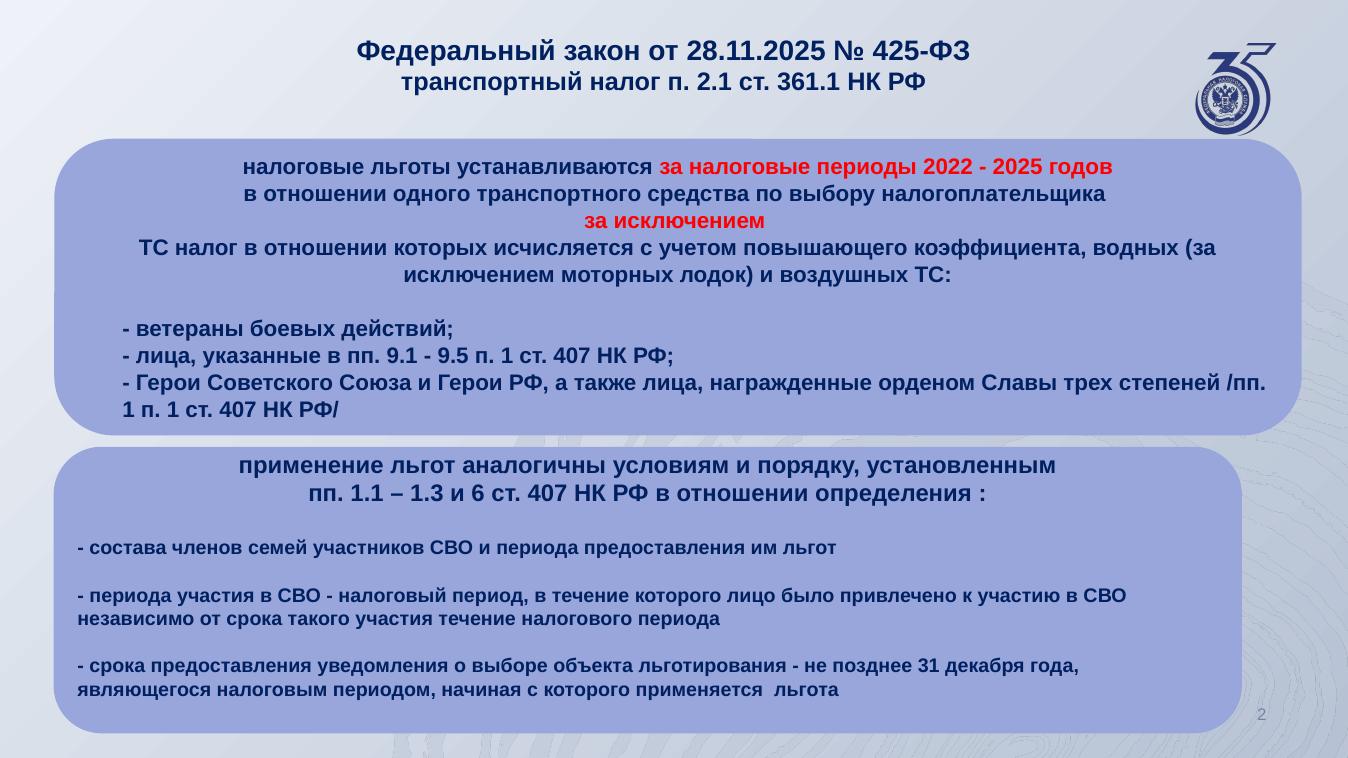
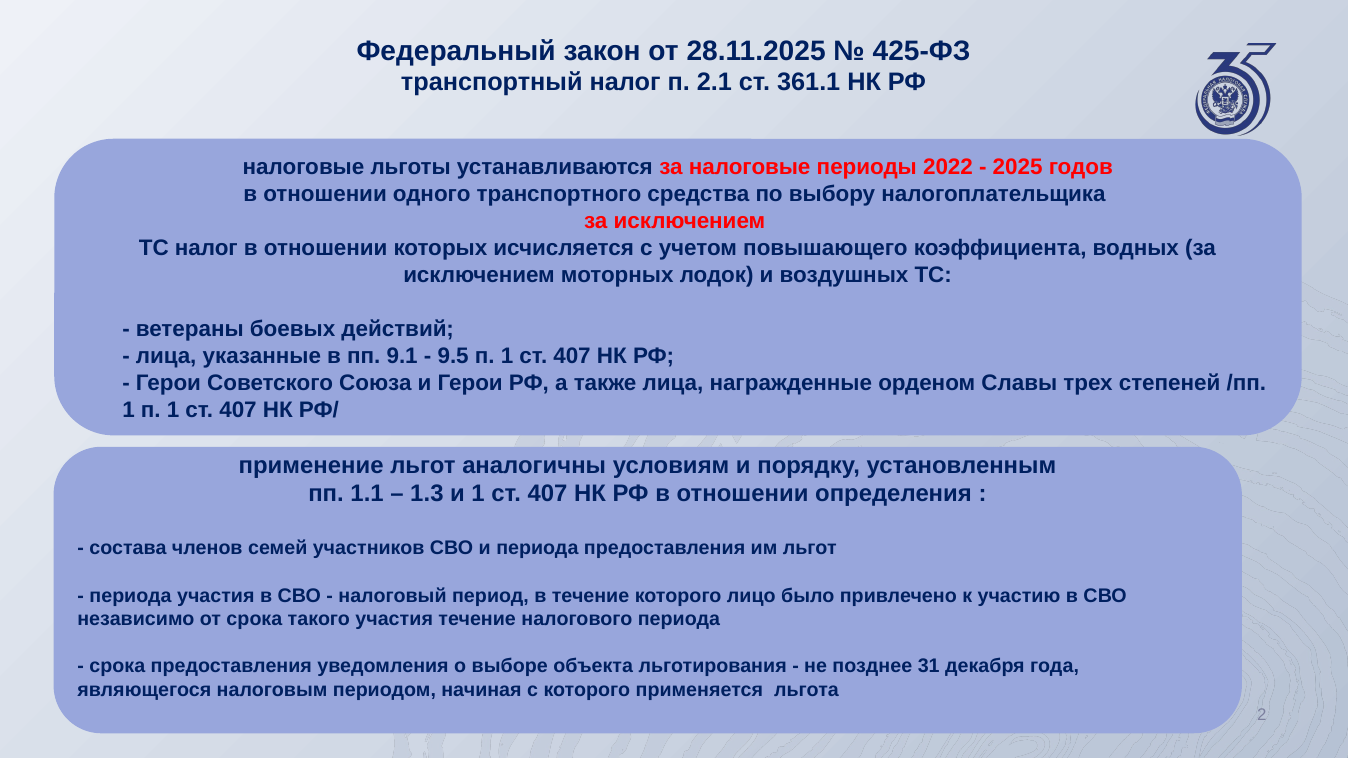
и 6: 6 -> 1
